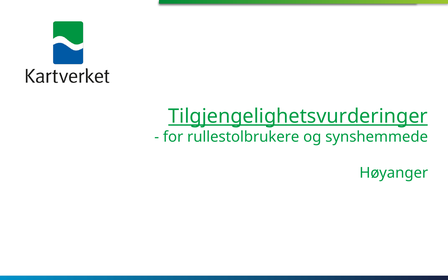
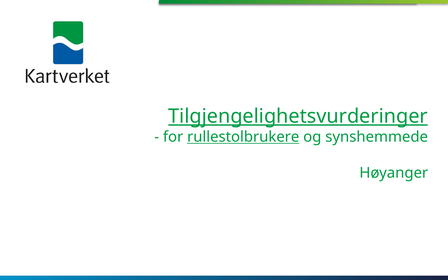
rullestolbrukere underline: none -> present
